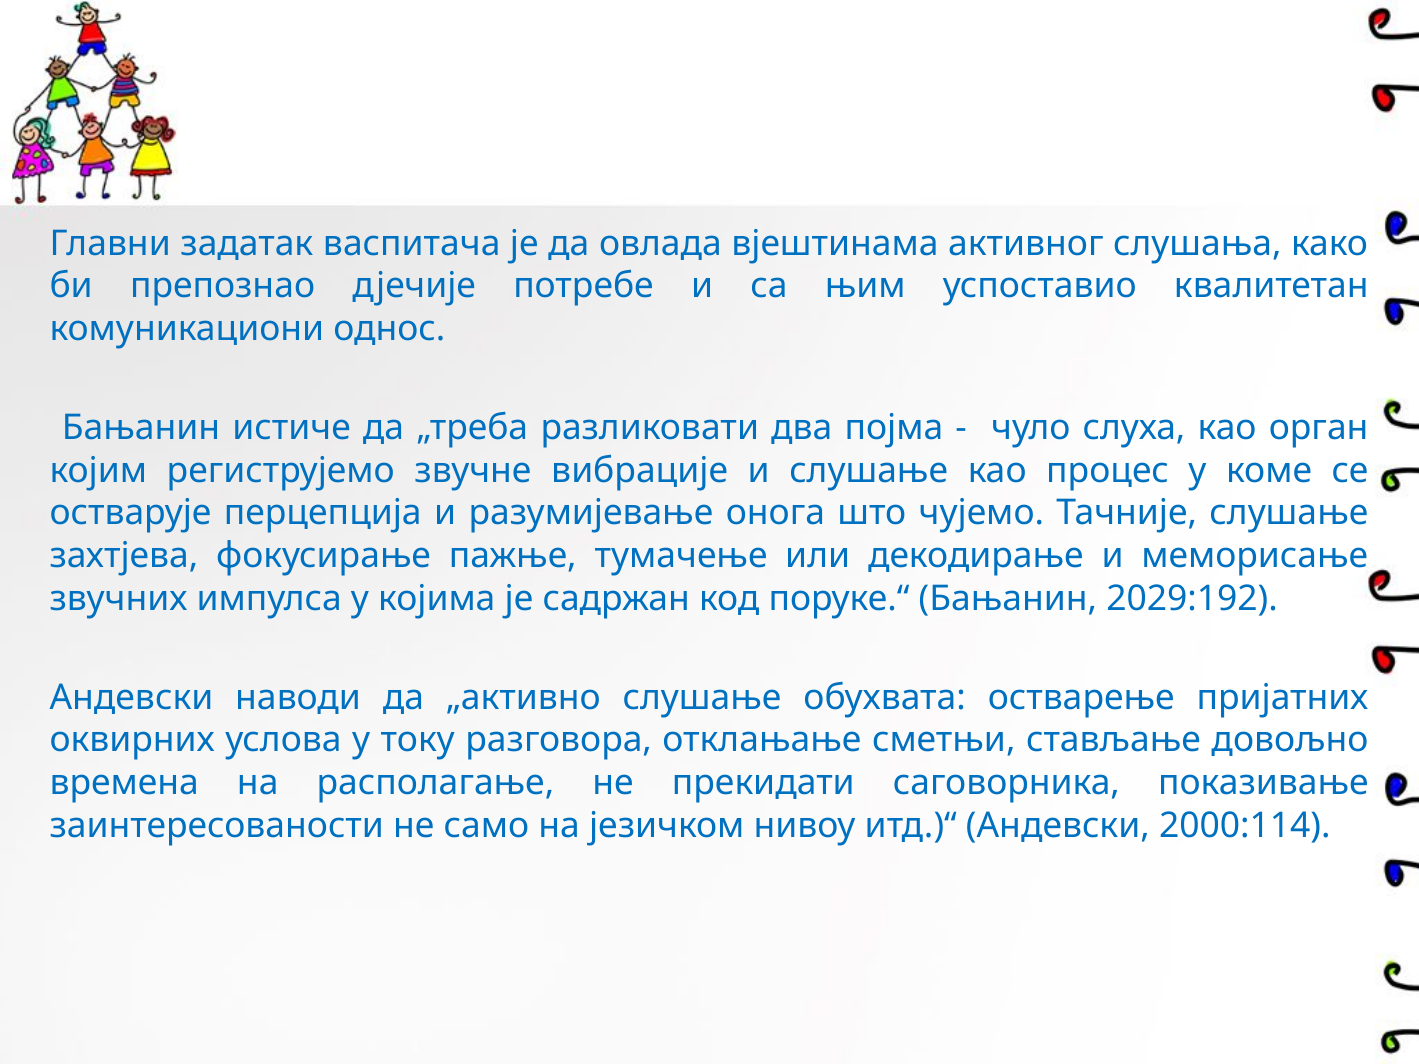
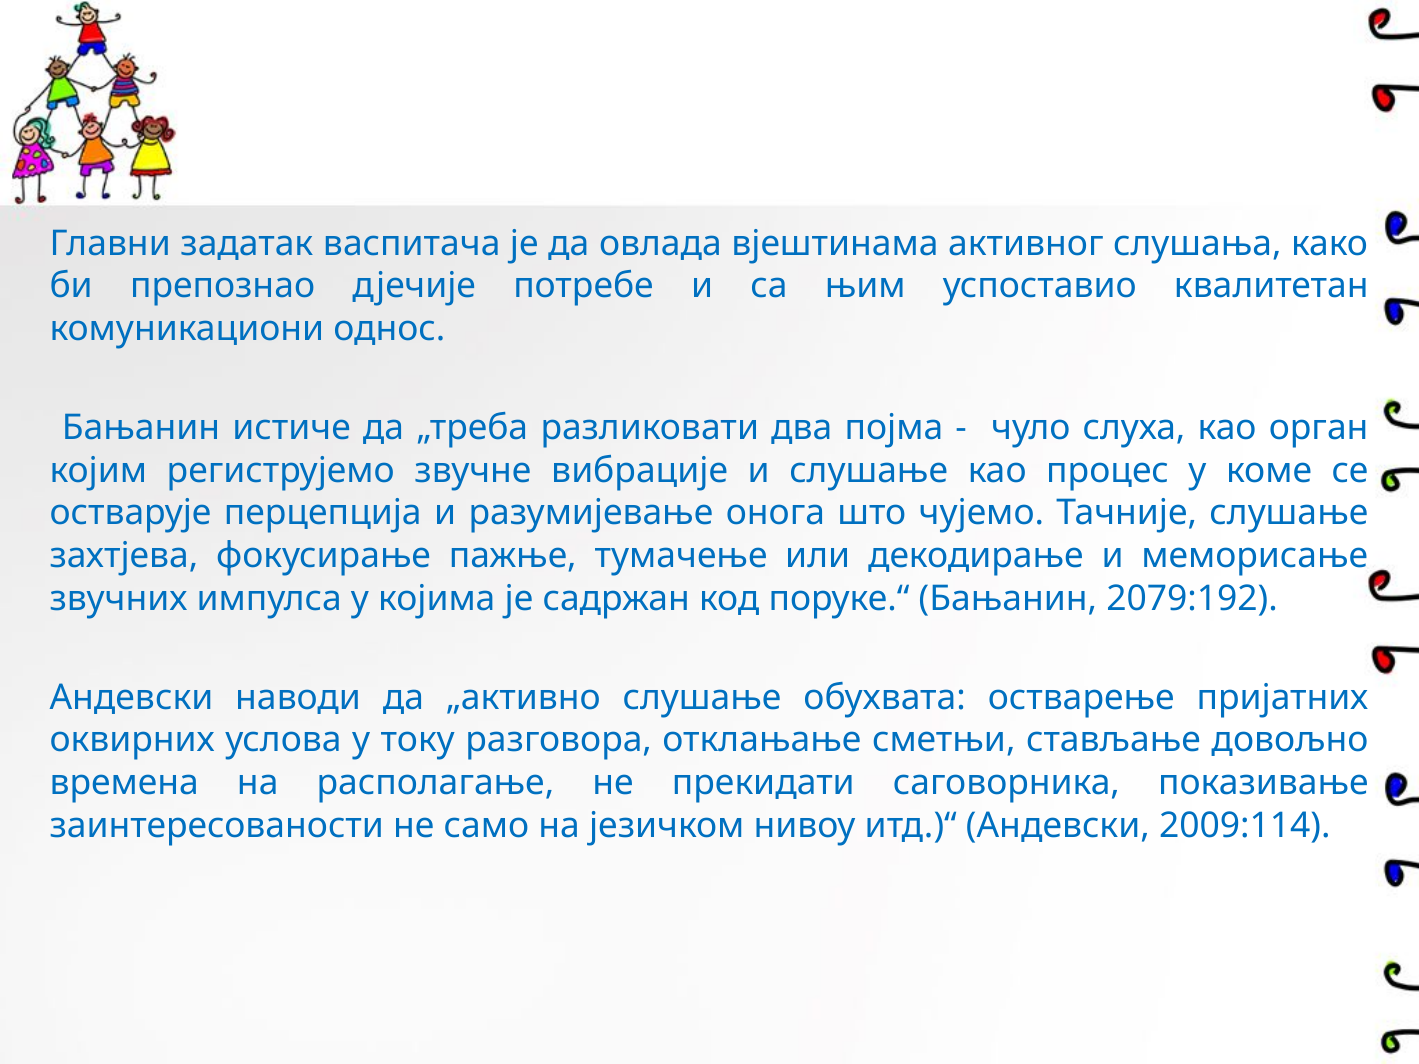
2029:192: 2029:192 -> 2079:192
2000:114: 2000:114 -> 2009:114
